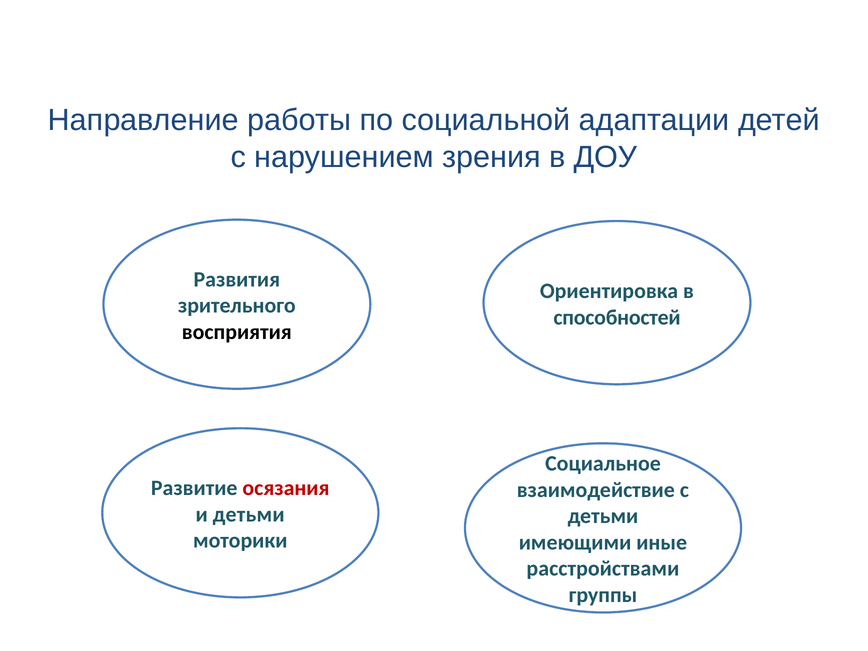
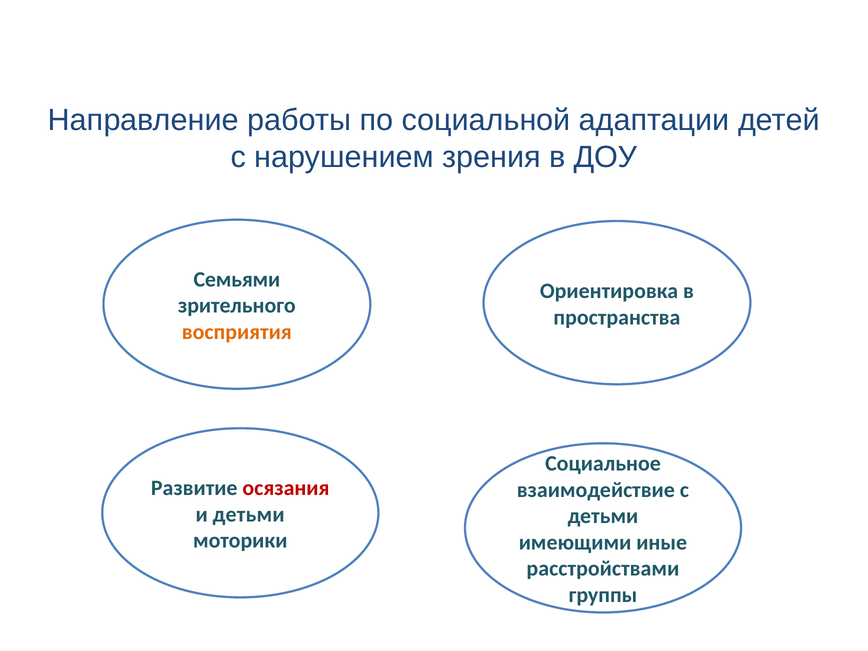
Развития: Развития -> Семьями
способностей: способностей -> пространства
восприятия colour: black -> orange
